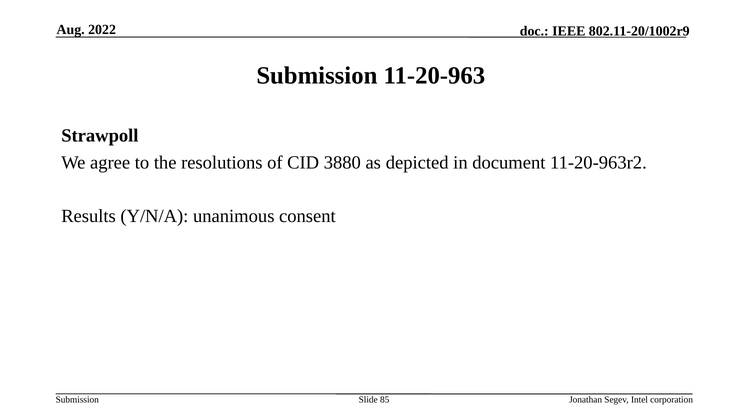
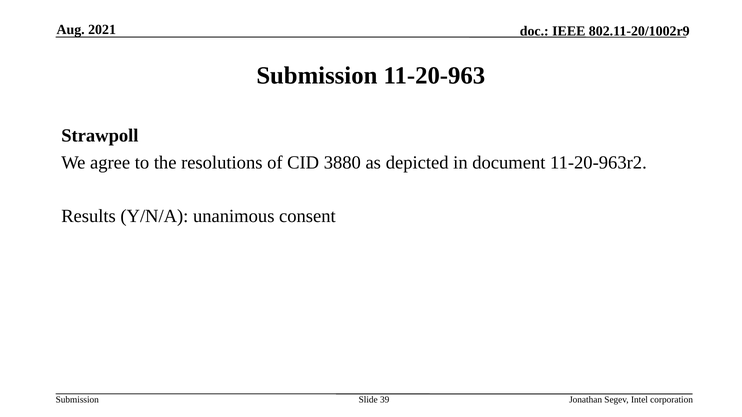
2022: 2022 -> 2021
85: 85 -> 39
